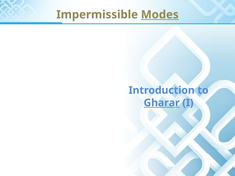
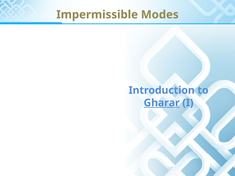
Modes underline: present -> none
